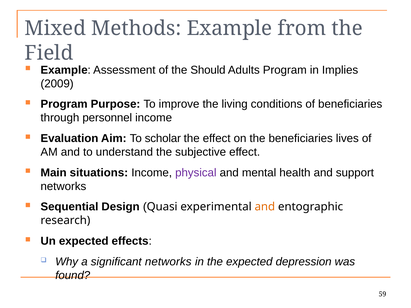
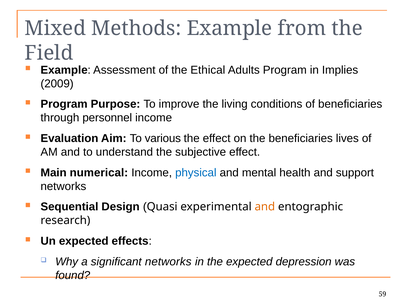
Should: Should -> Ethical
scholar: scholar -> various
situations: situations -> numerical
physical colour: purple -> blue
